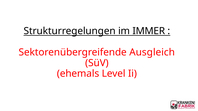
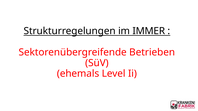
Ausgleich: Ausgleich -> Betrieben
